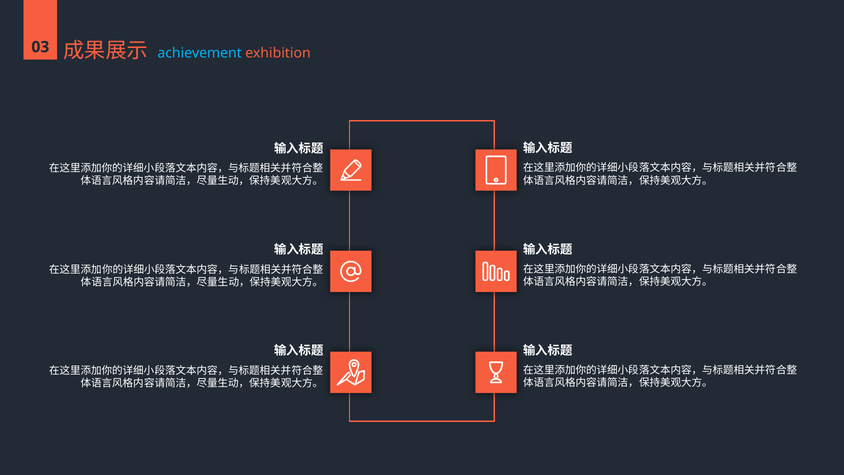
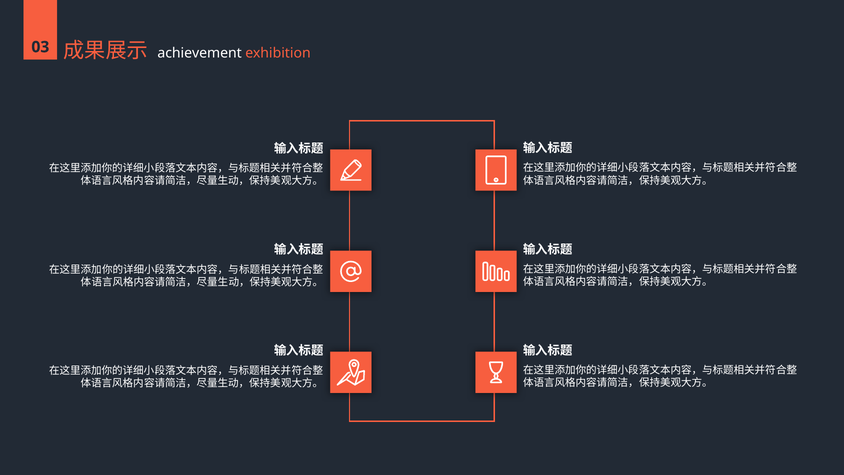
achievement colour: light blue -> white
